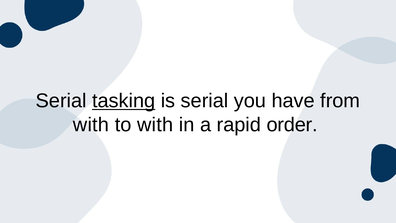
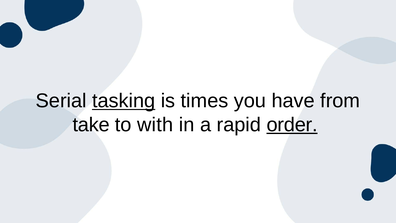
is serial: serial -> times
with at (91, 125): with -> take
order underline: none -> present
